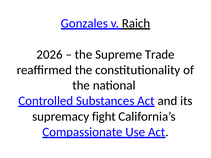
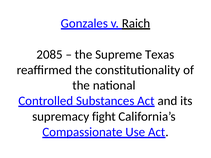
2026: 2026 -> 2085
Trade: Trade -> Texas
